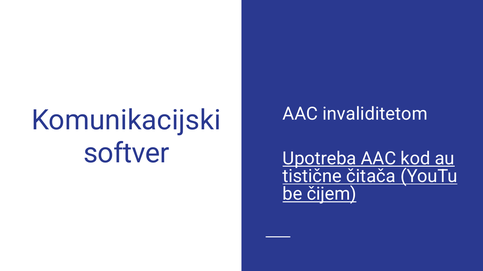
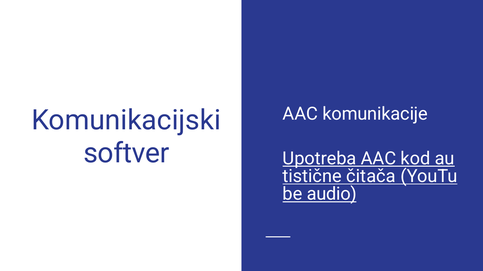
invaliditetom: invaliditetom -> komunikacije
čijem: čijem -> audio
